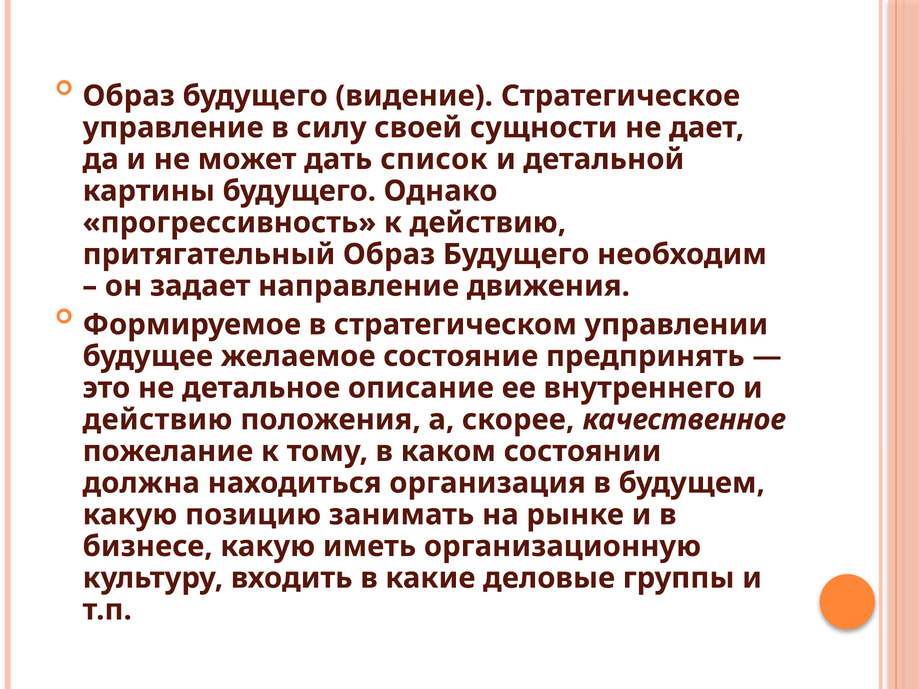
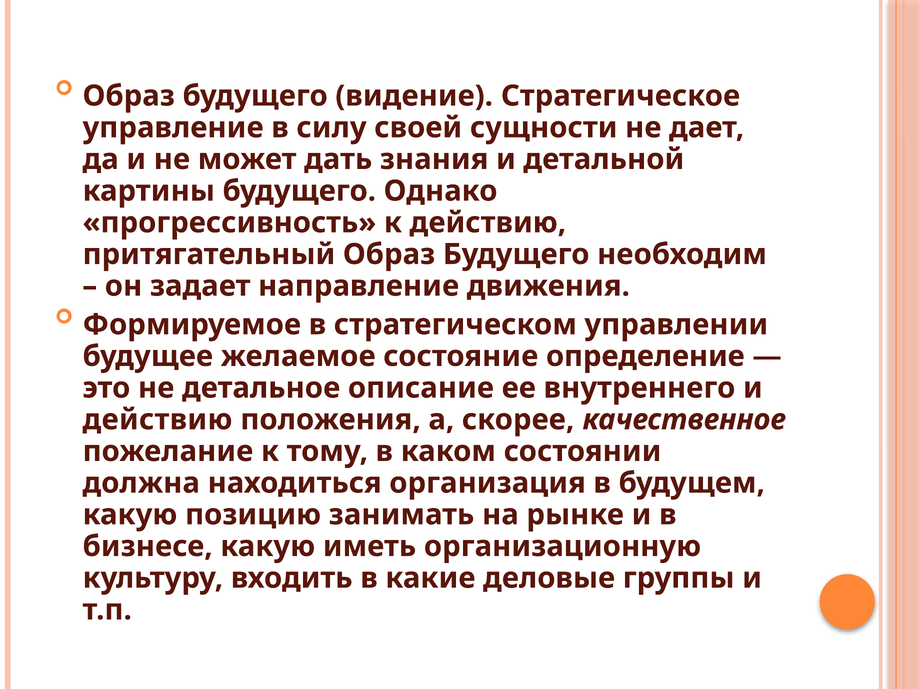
список: список -> знания
предпринять: предпринять -> определение
